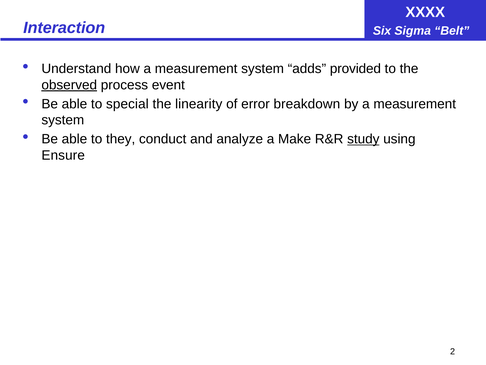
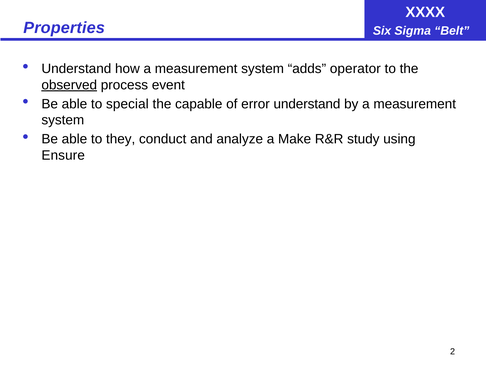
Interaction: Interaction -> Properties
provided: provided -> operator
linearity: linearity -> capable
error breakdown: breakdown -> understand
study underline: present -> none
